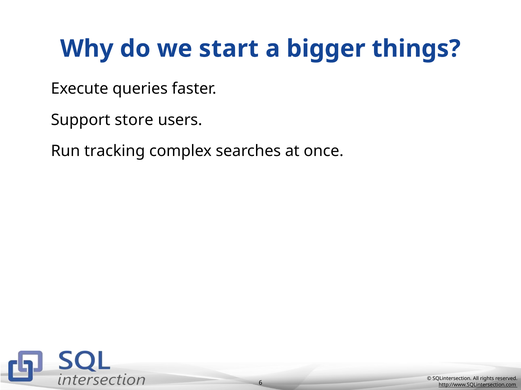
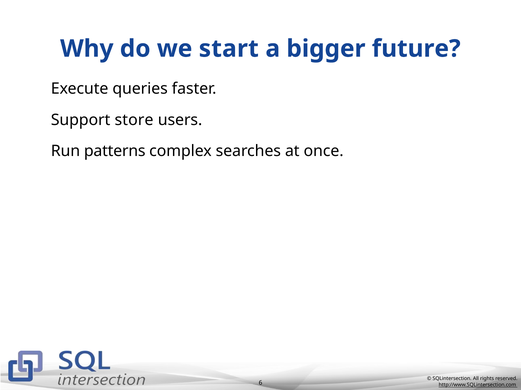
things: things -> future
tracking: tracking -> patterns
